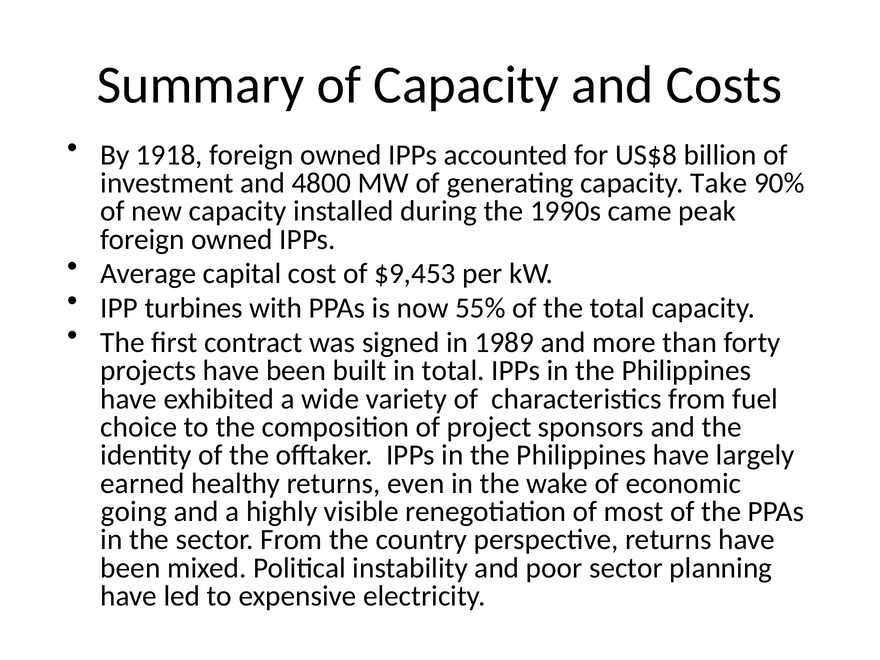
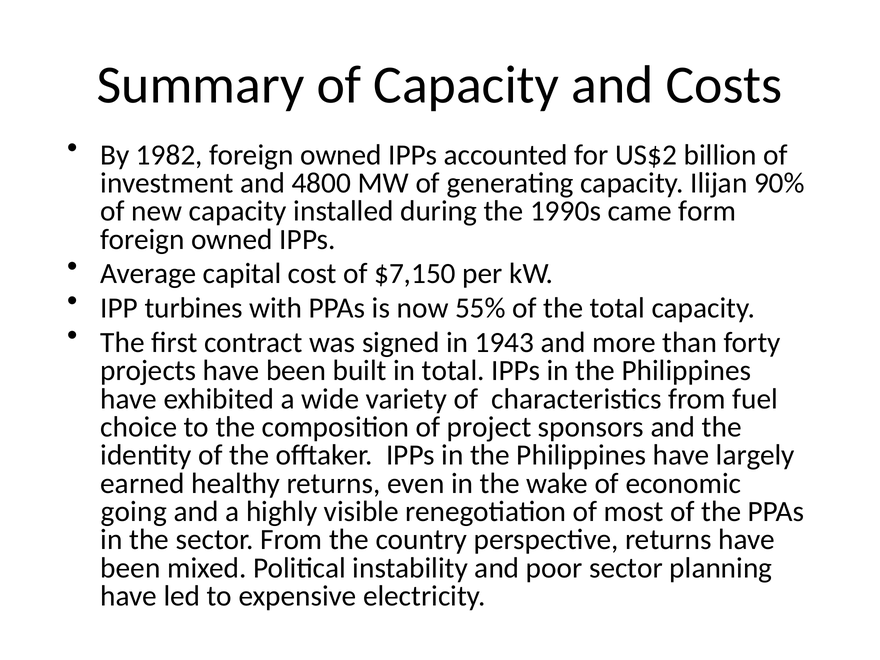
1918: 1918 -> 1982
US$8: US$8 -> US$2
Take: Take -> Ilijan
peak: peak -> form
$9,453: $9,453 -> $7,150
1989: 1989 -> 1943
